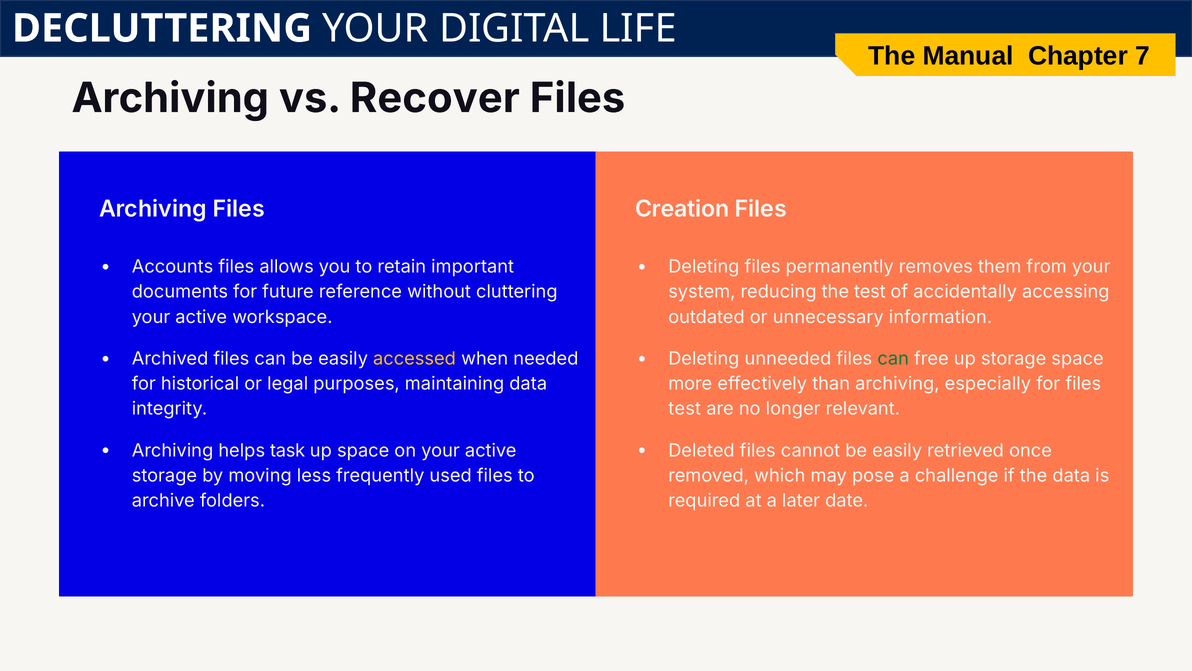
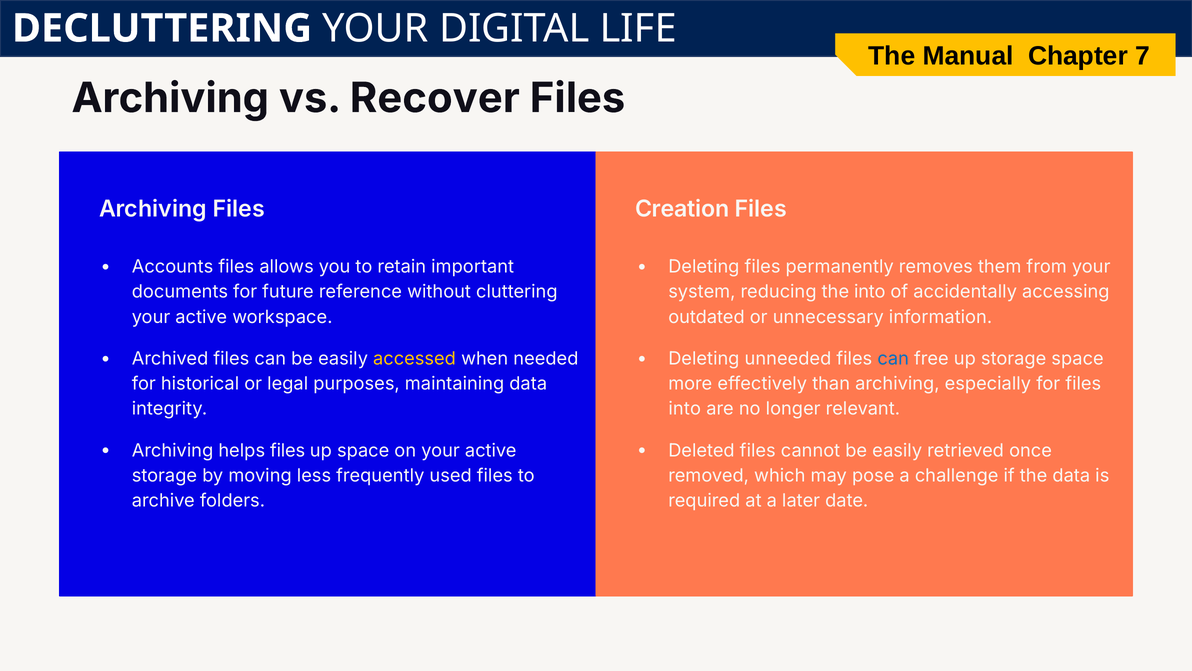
the test: test -> into
can at (893, 358) colour: green -> blue
test at (685, 409): test -> into
helps task: task -> files
